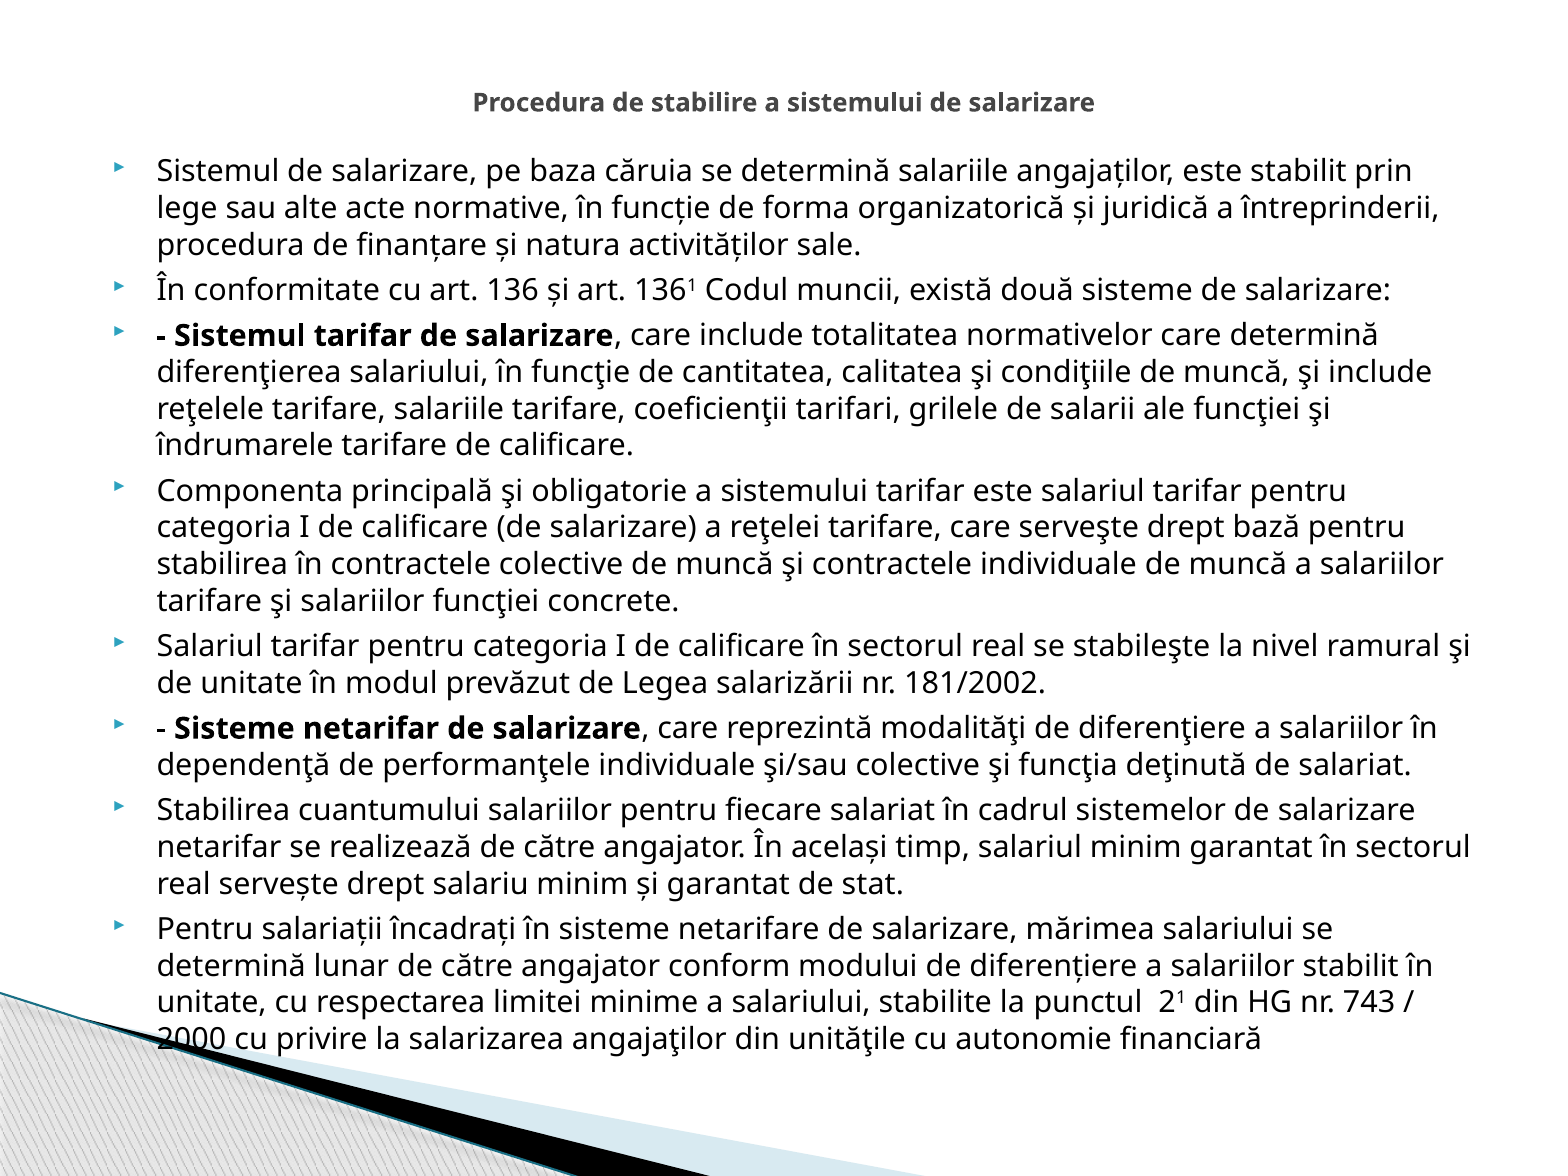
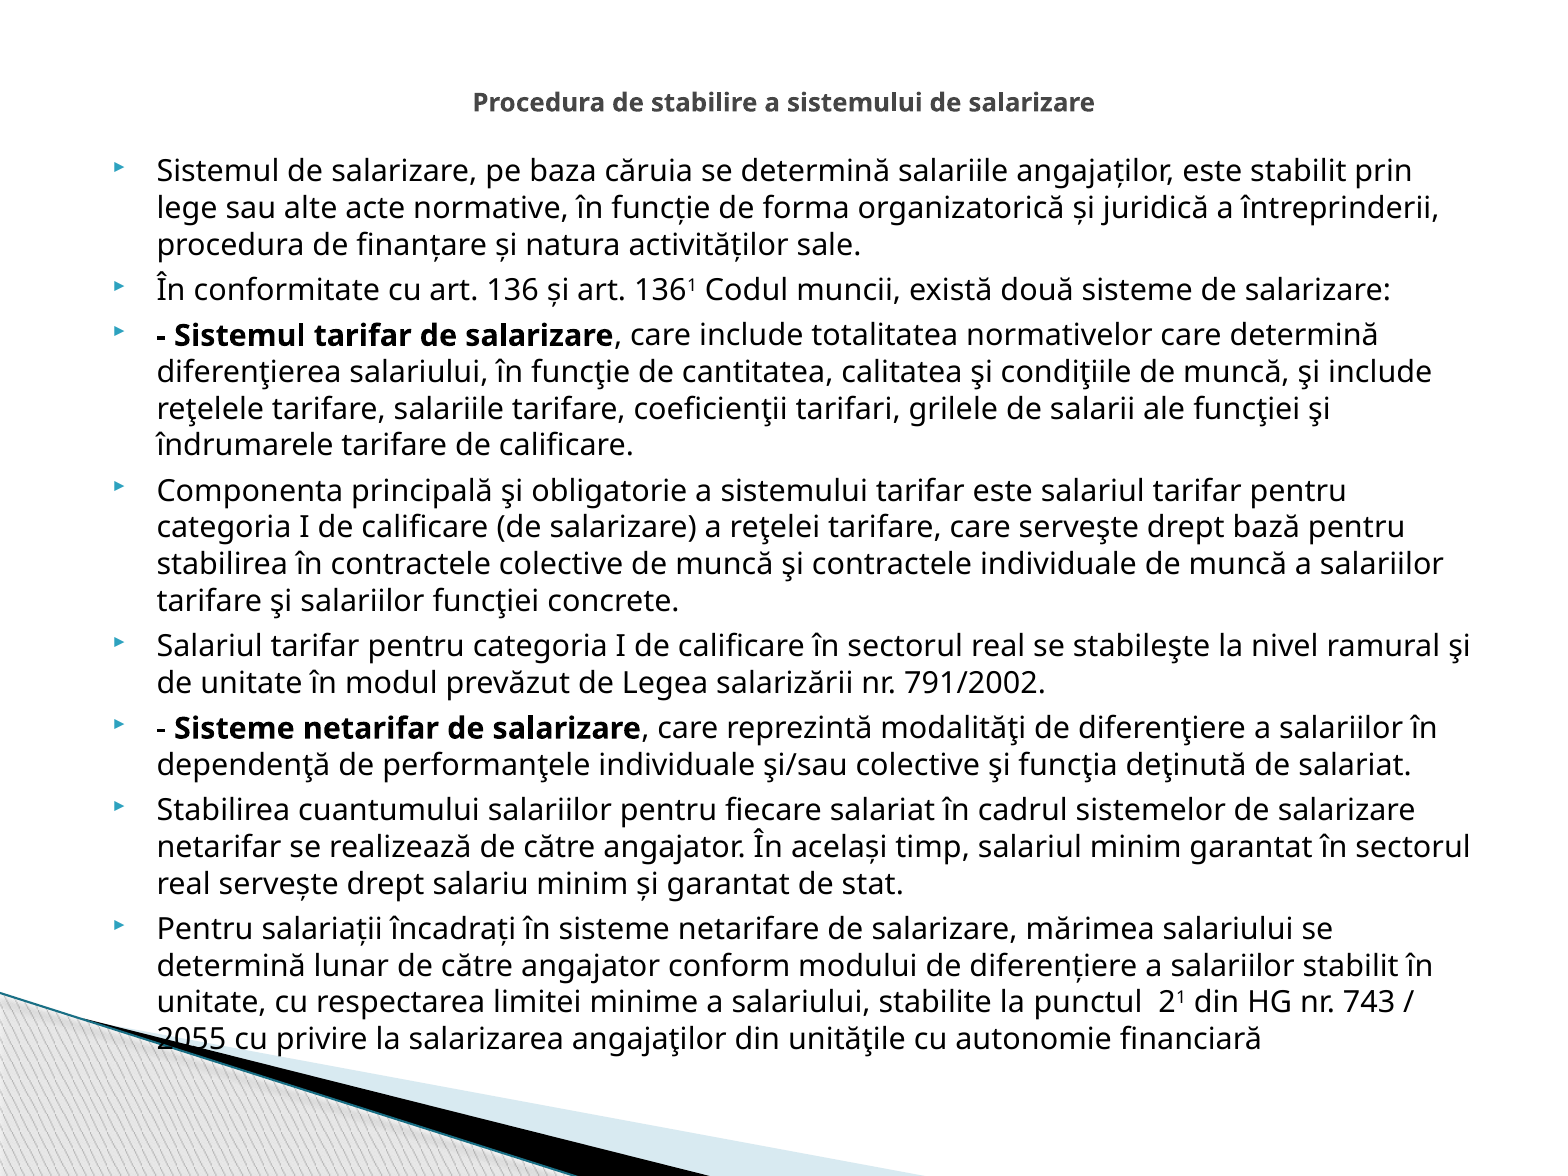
181/2002: 181/2002 -> 791/2002
2000: 2000 -> 2055
